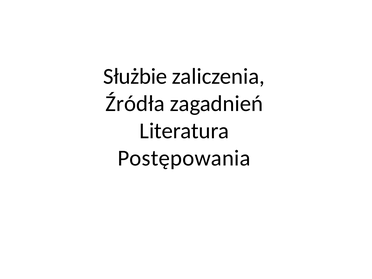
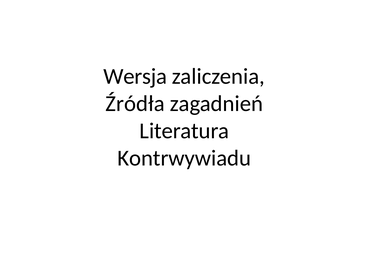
Służbie: Służbie -> Wersja
Postępowania: Postępowania -> Kontrwywiadu
